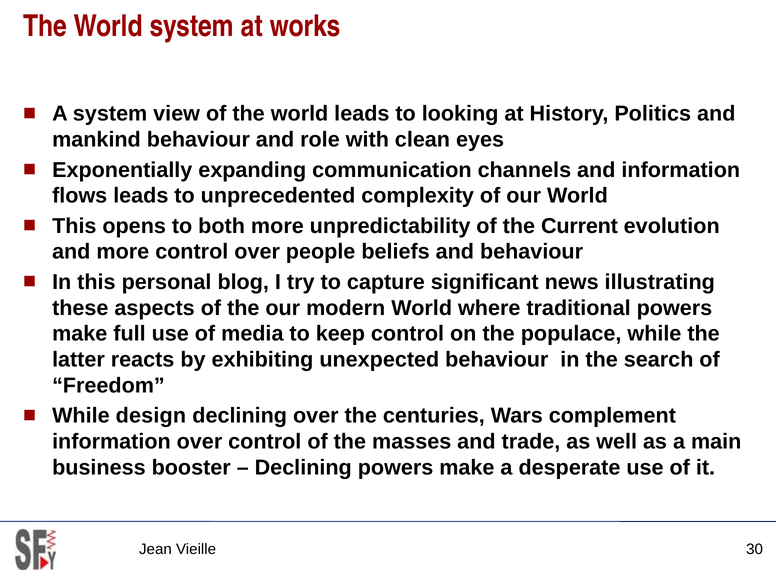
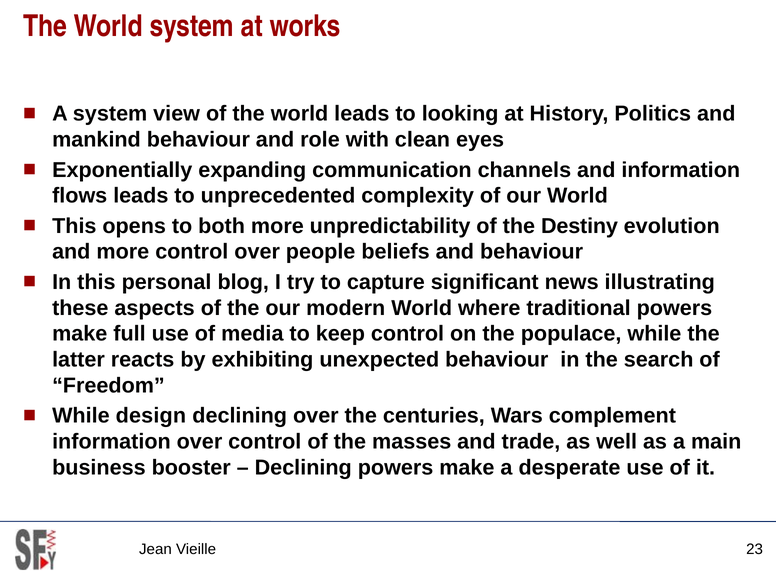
Current: Current -> Destiny
30: 30 -> 23
